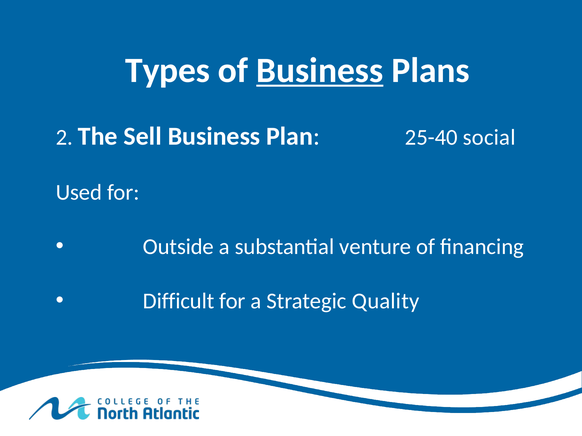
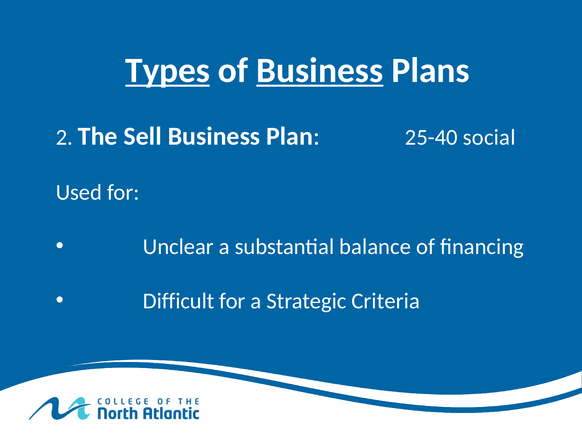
Types underline: none -> present
Outside: Outside -> Unclear
venture: venture -> balance
Quality: Quality -> Criteria
